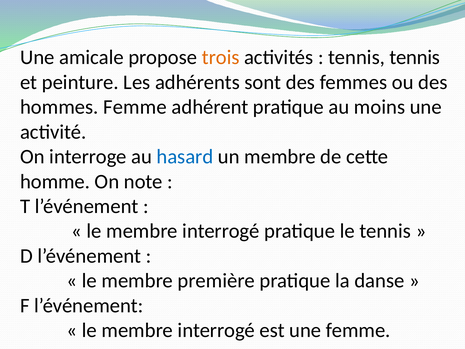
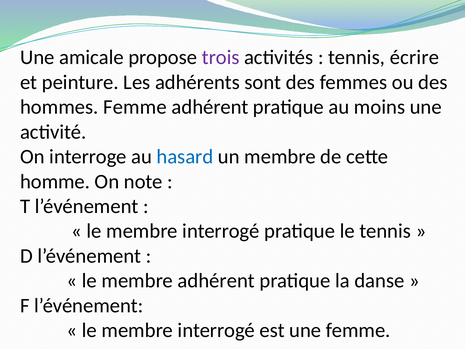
trois colour: orange -> purple
tennis tennis: tennis -> écrire
membre première: première -> adhérent
